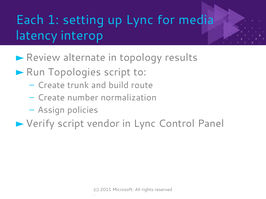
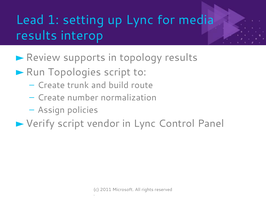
Each: Each -> Lead
latency at (37, 35): latency -> results
alternate: alternate -> supports
